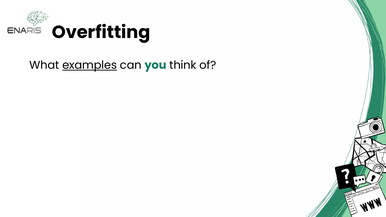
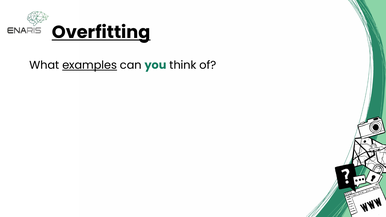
Overfitting underline: none -> present
